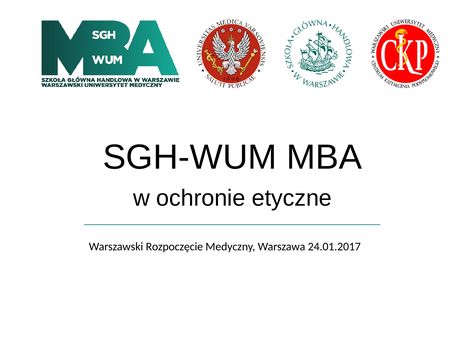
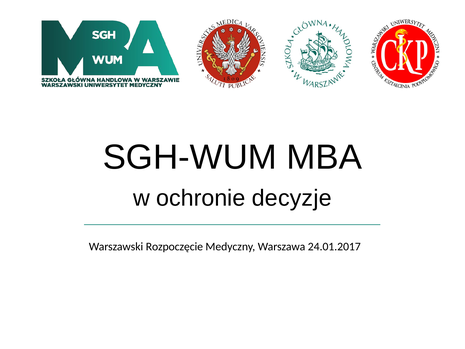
etyczne: etyczne -> decyzje
